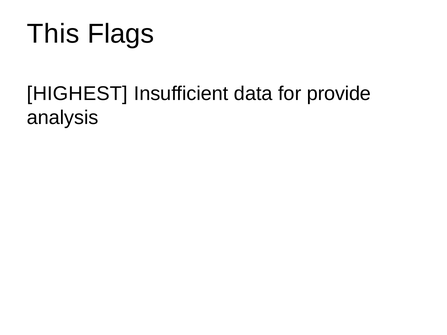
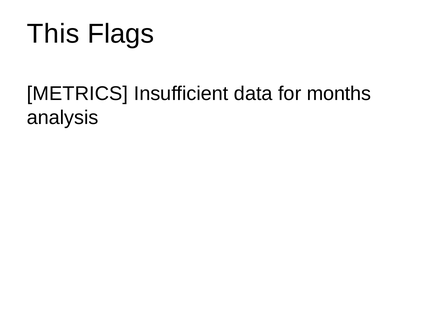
HIGHEST: HIGHEST -> METRICS
provide: provide -> months
